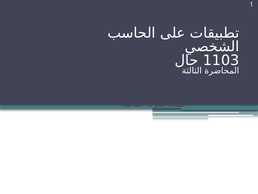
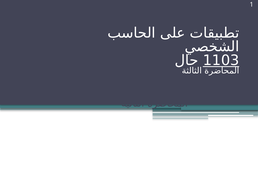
1103 at (221, 60) underline: none -> present
